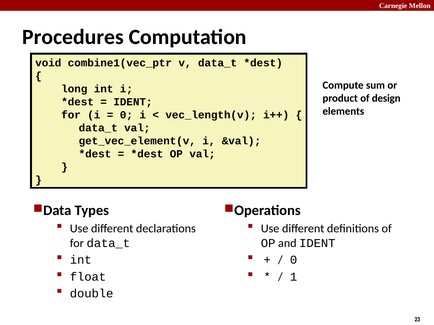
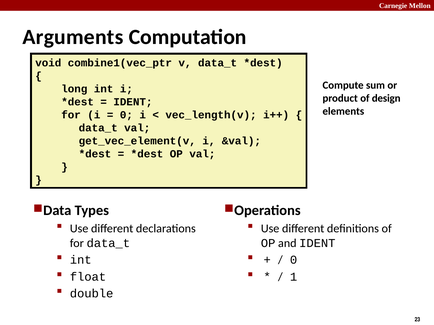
Procedures: Procedures -> Arguments
